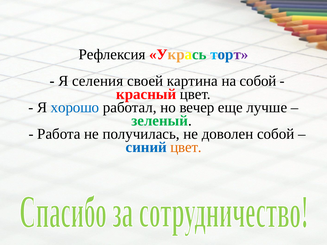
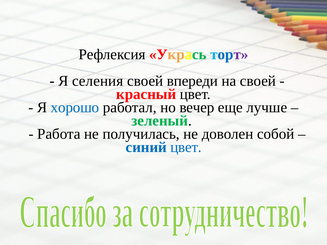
картина: картина -> впереди
на собой: собой -> своей
цвет at (186, 147) colour: orange -> blue
